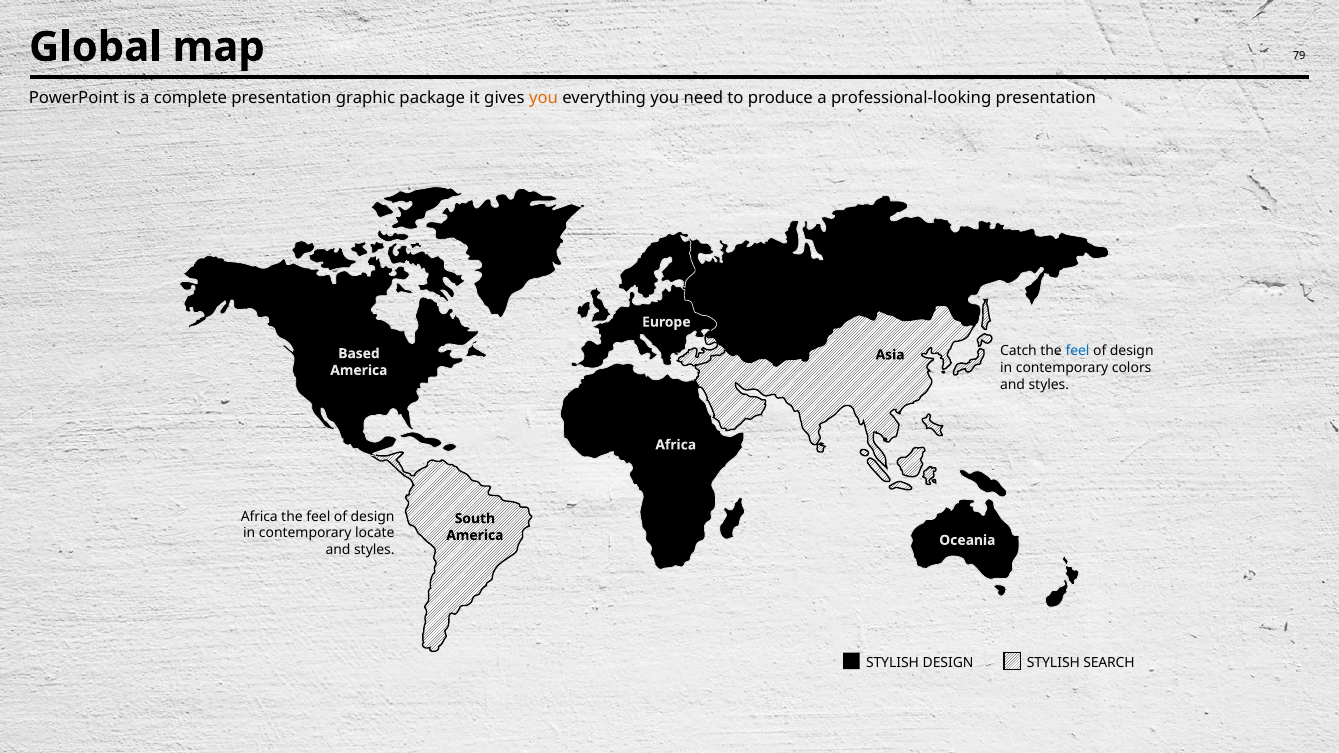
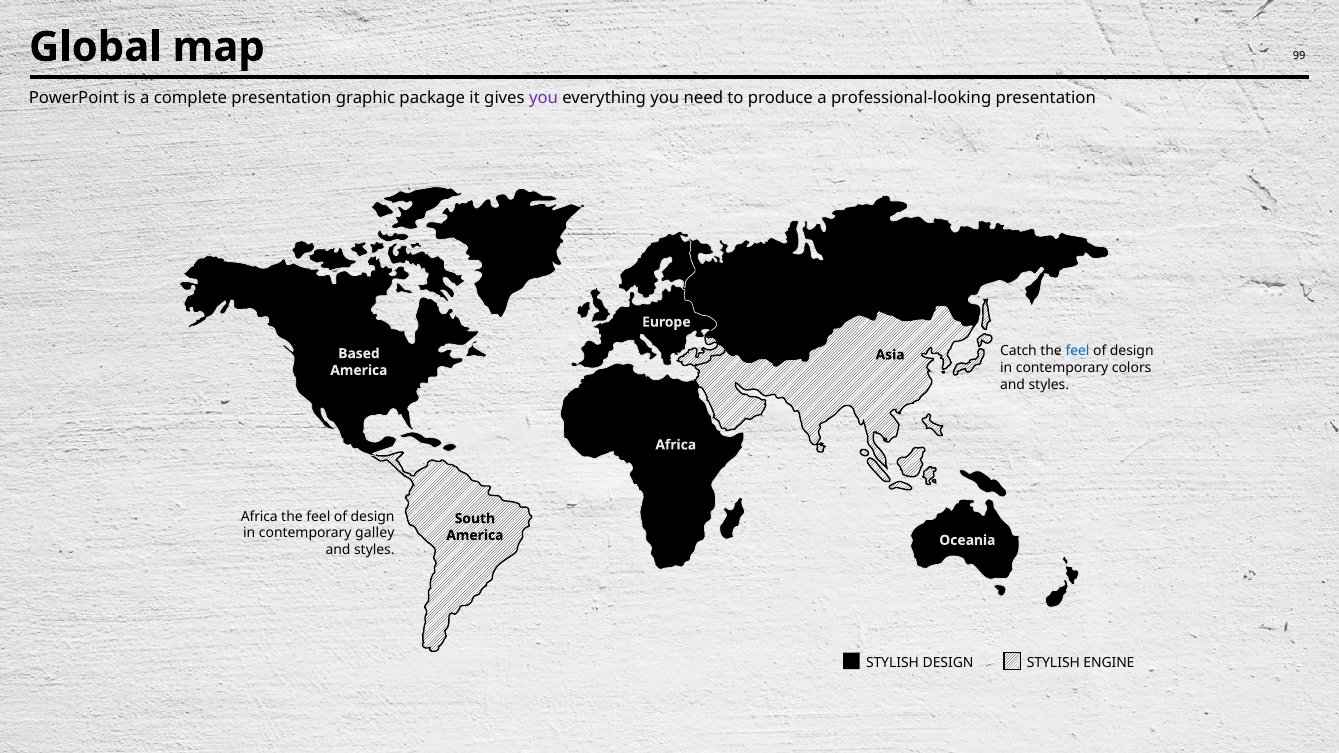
79: 79 -> 99
you at (544, 98) colour: orange -> purple
locate: locate -> galley
SEARCH: SEARCH -> ENGINE
